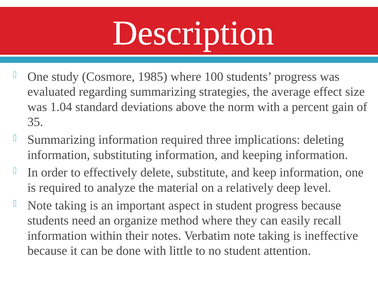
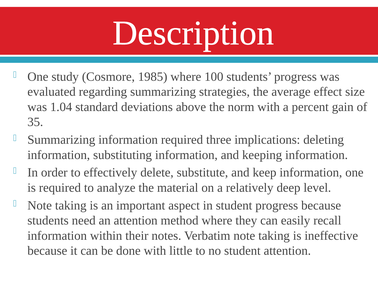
an organize: organize -> attention
